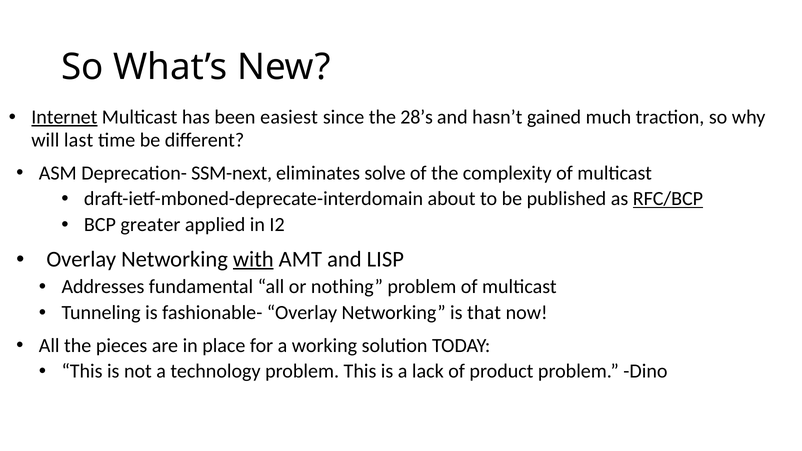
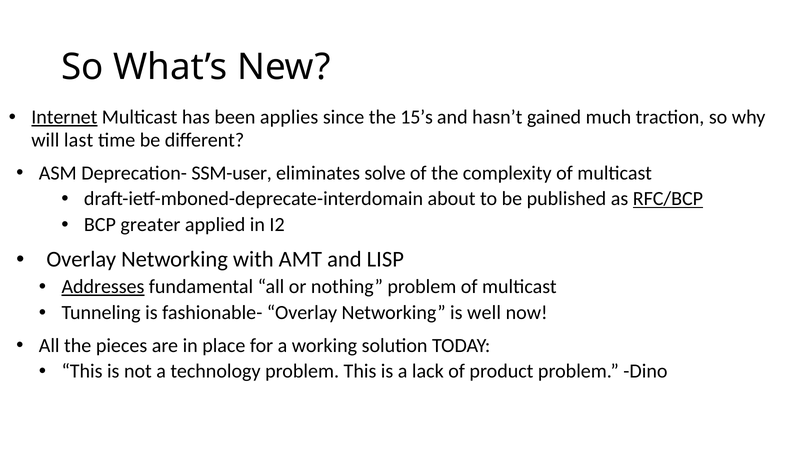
easiest: easiest -> applies
28’s: 28’s -> 15’s
SSM-next: SSM-next -> SSM-user
with underline: present -> none
Addresses underline: none -> present
that: that -> well
